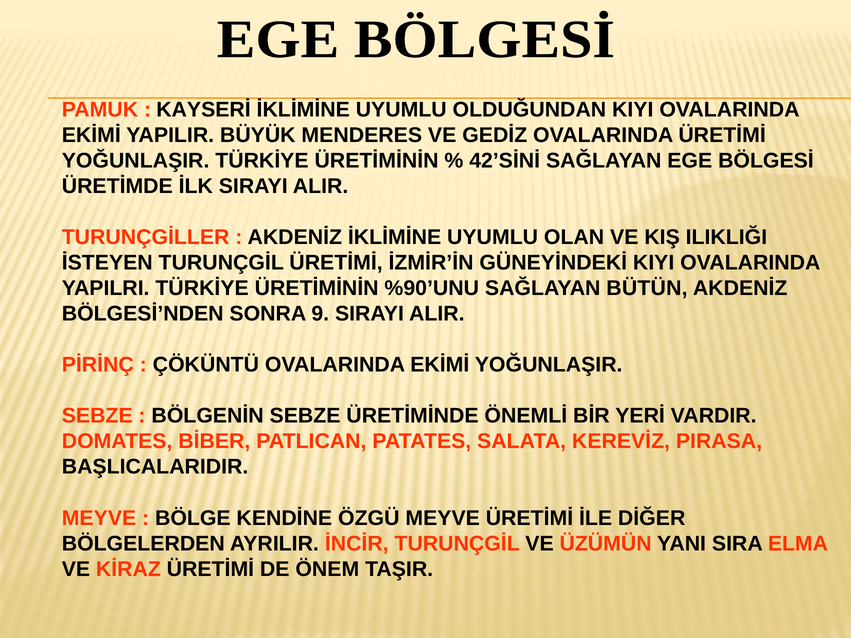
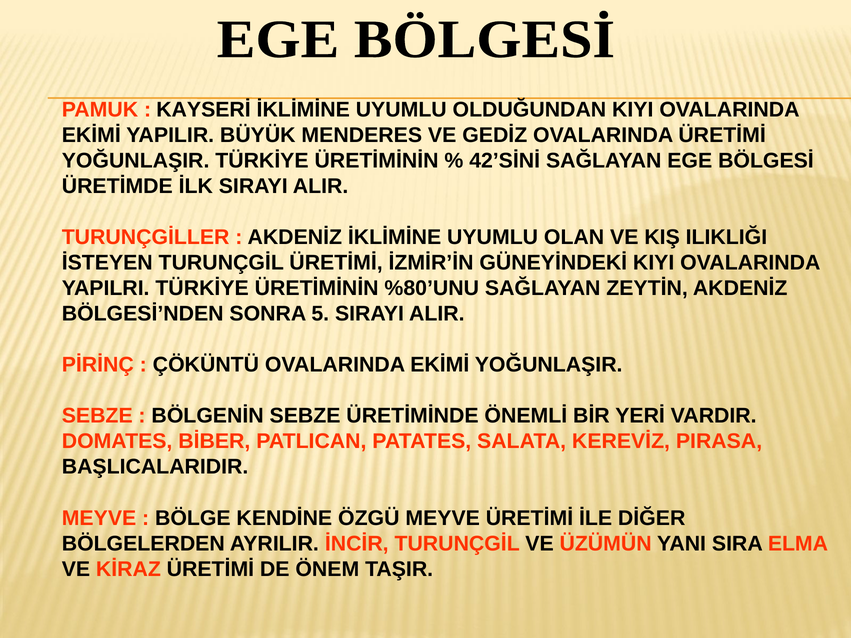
%90’UNU: %90’UNU -> %80’UNU
BÜTÜN: BÜTÜN -> ZEYTİN
9: 9 -> 5
